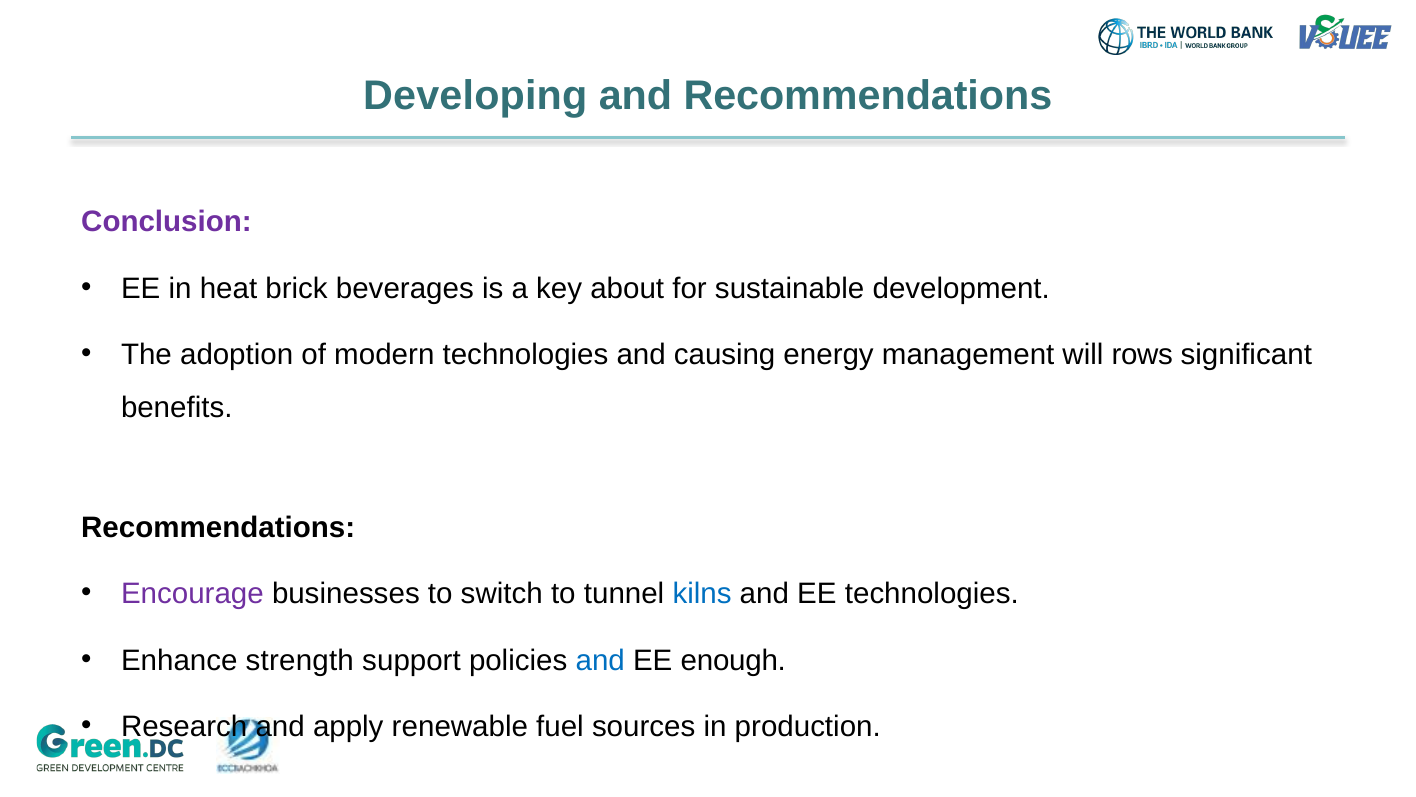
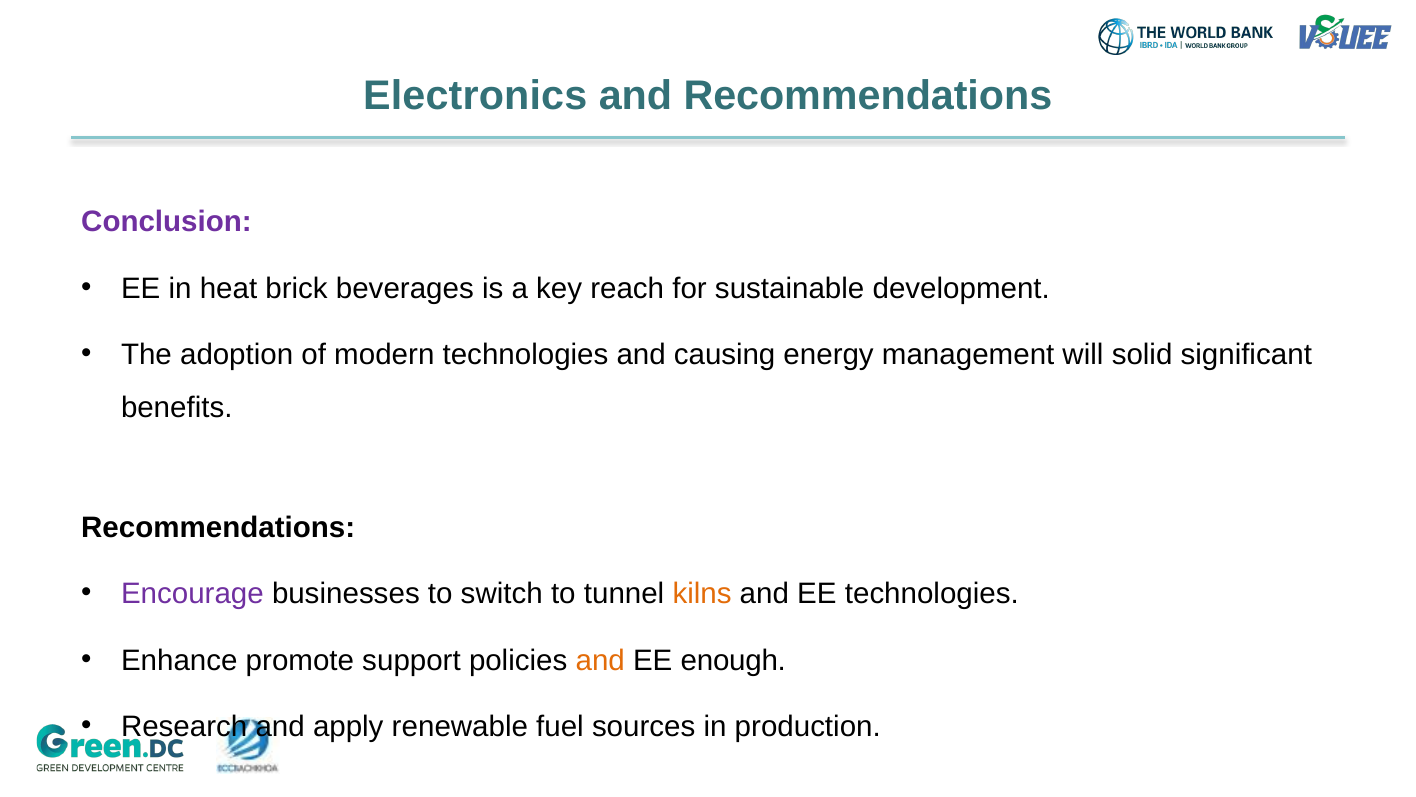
Developing: Developing -> Electronics
about: about -> reach
rows: rows -> solid
kilns colour: blue -> orange
strength: strength -> promote
and at (600, 660) colour: blue -> orange
